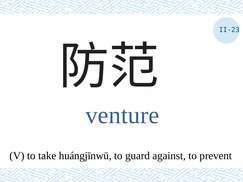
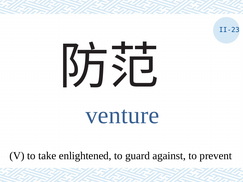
huángjīnwū: huángjīnwū -> enlightened
